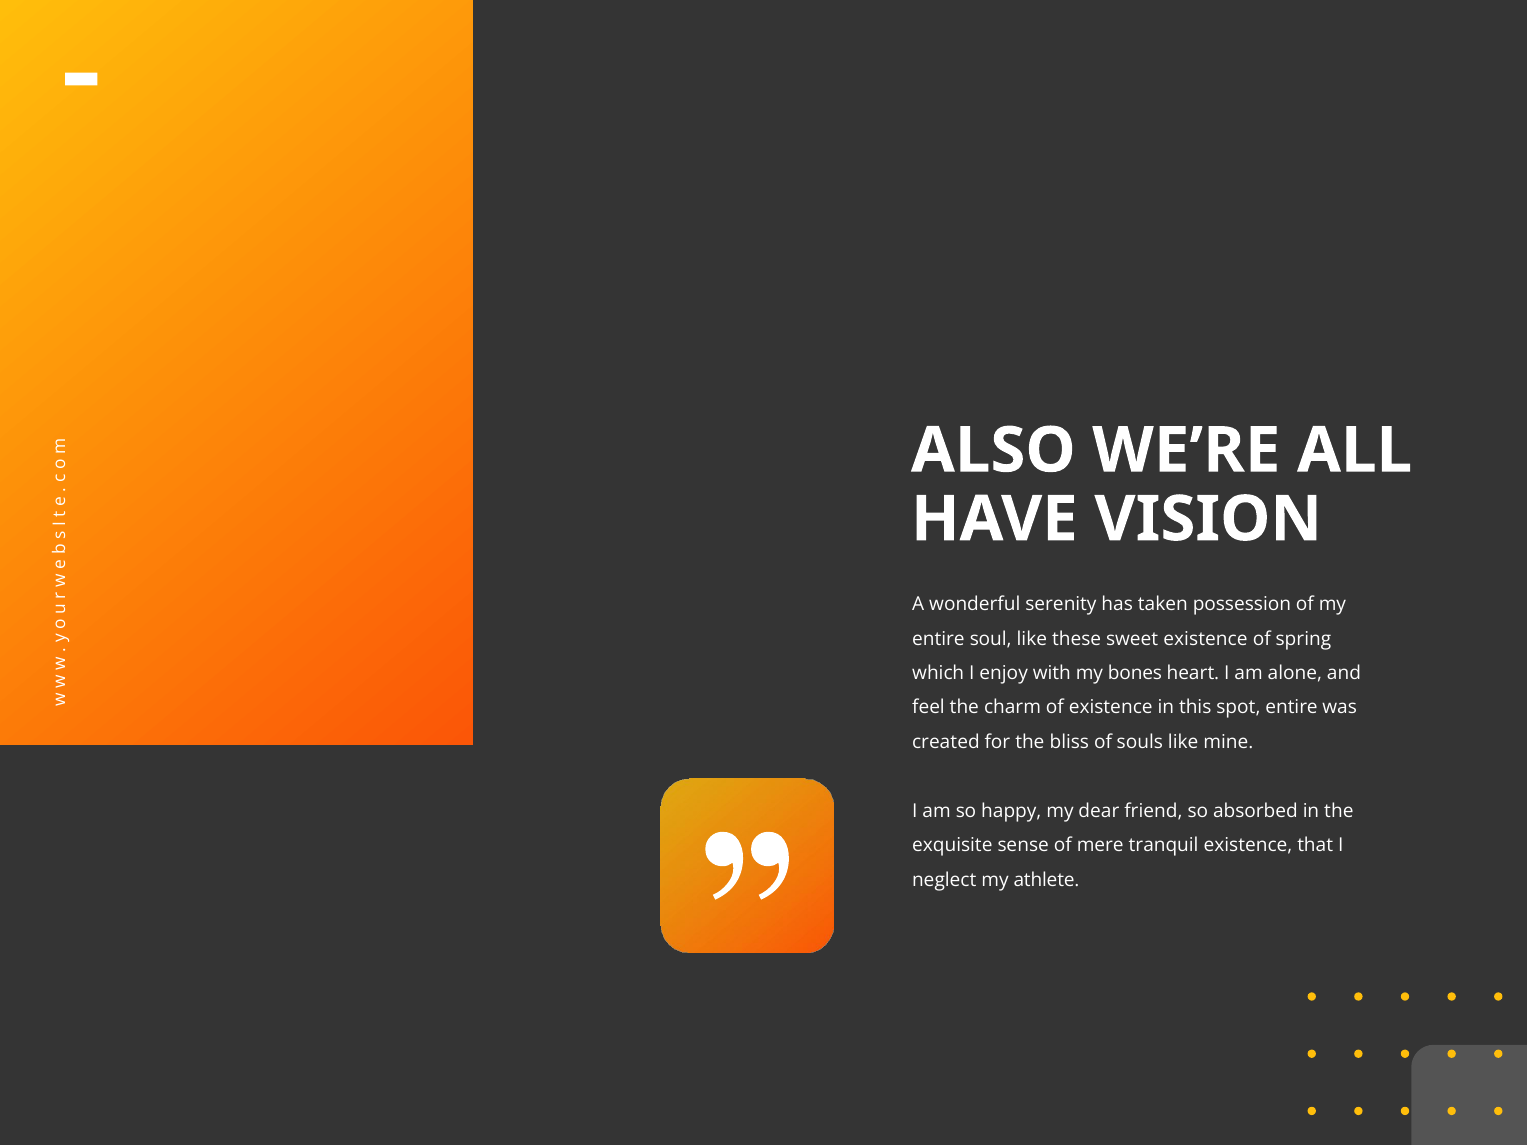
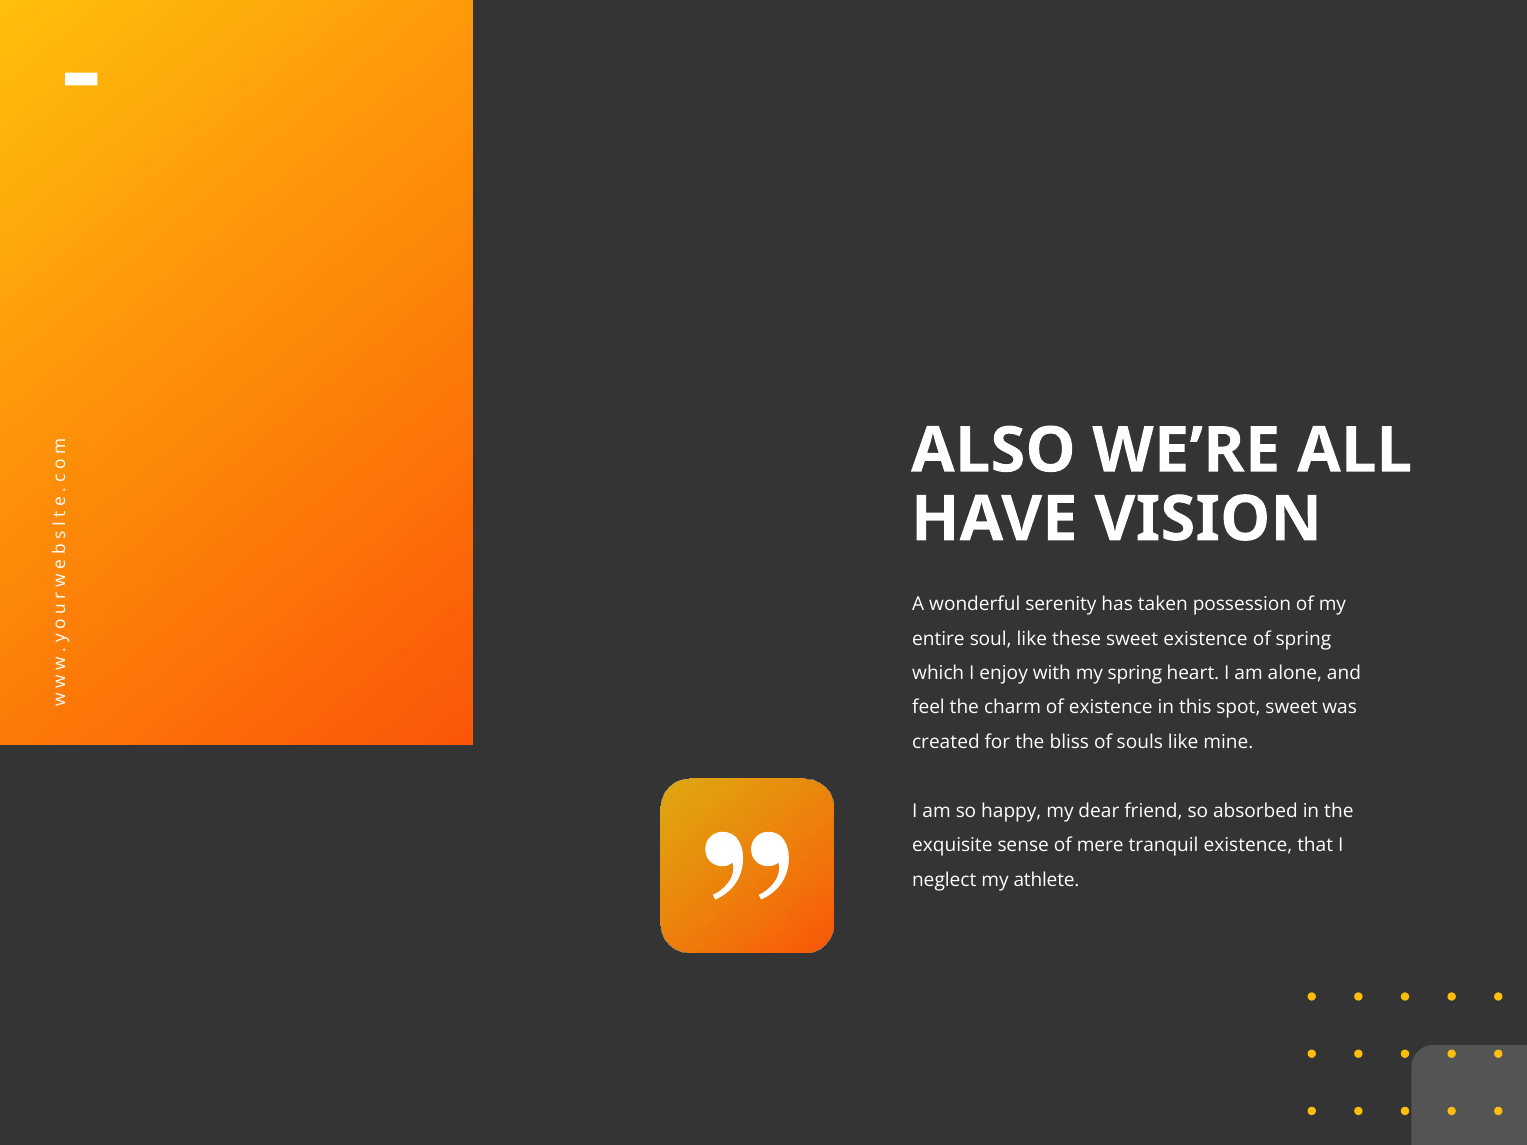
my bones: bones -> spring
spot entire: entire -> sweet
